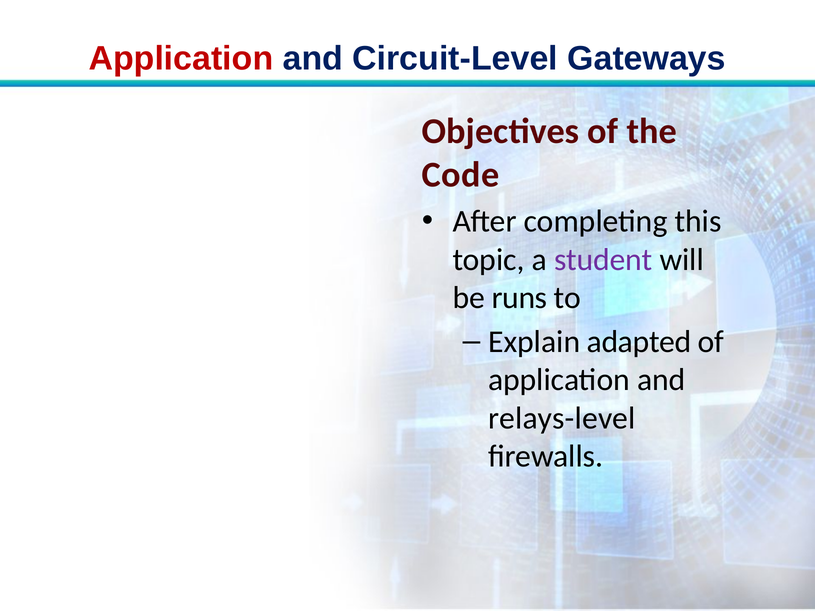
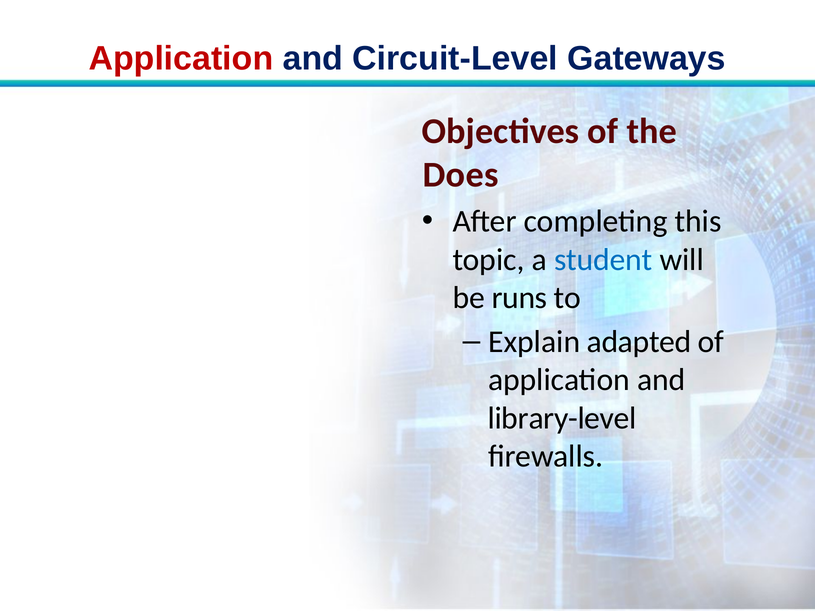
Code: Code -> Does
student colour: purple -> blue
relays-level: relays-level -> library-level
